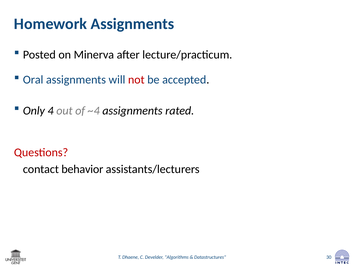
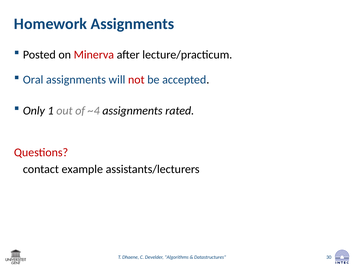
Minerva colour: black -> red
4: 4 -> 1
behavior: behavior -> example
